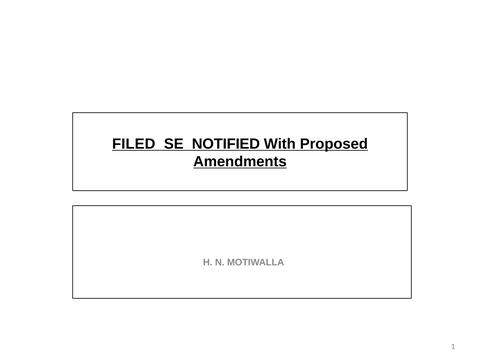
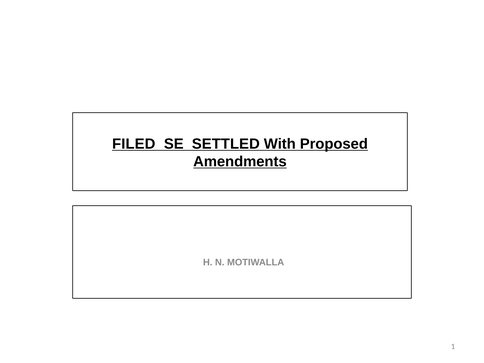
NOTIFIED: NOTIFIED -> SETTLED
